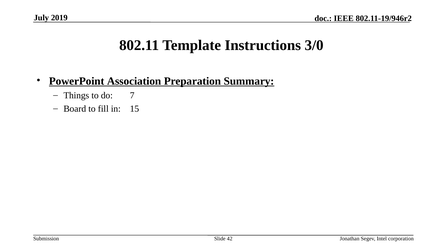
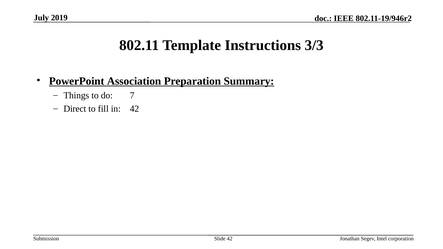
3/0: 3/0 -> 3/3
Board: Board -> Direct
in 15: 15 -> 42
